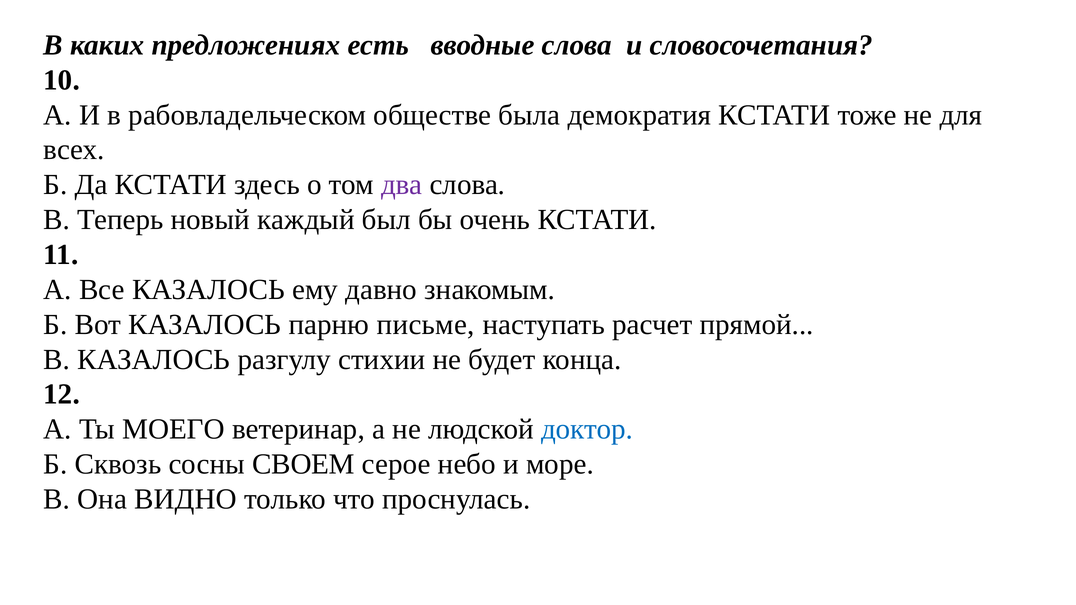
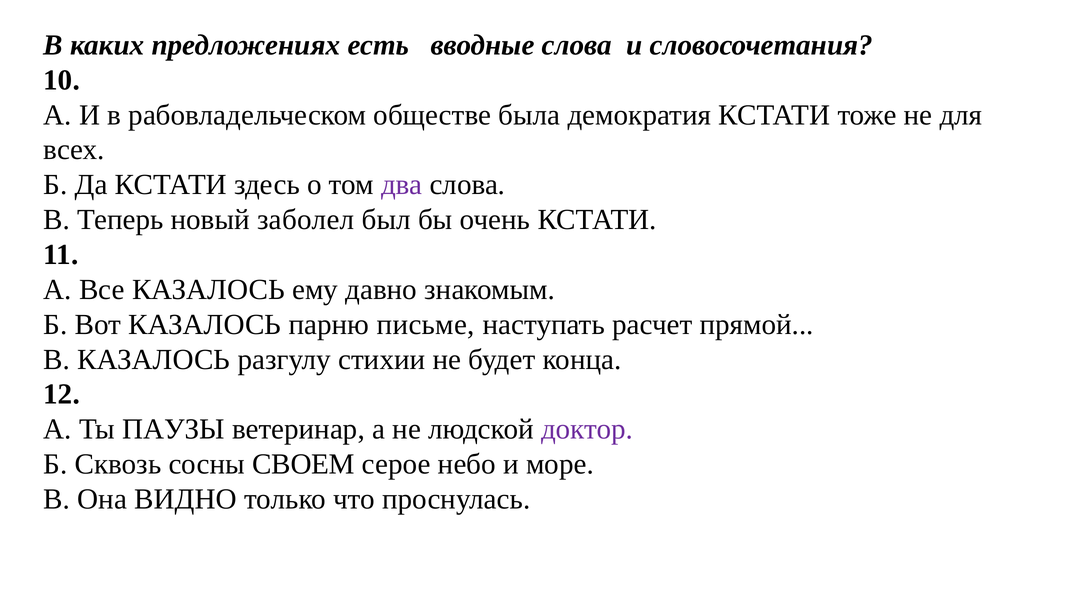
каждый: каждый -> заболел
МОЕГО: МОЕГО -> ПАУЗЫ
доктор colour: blue -> purple
